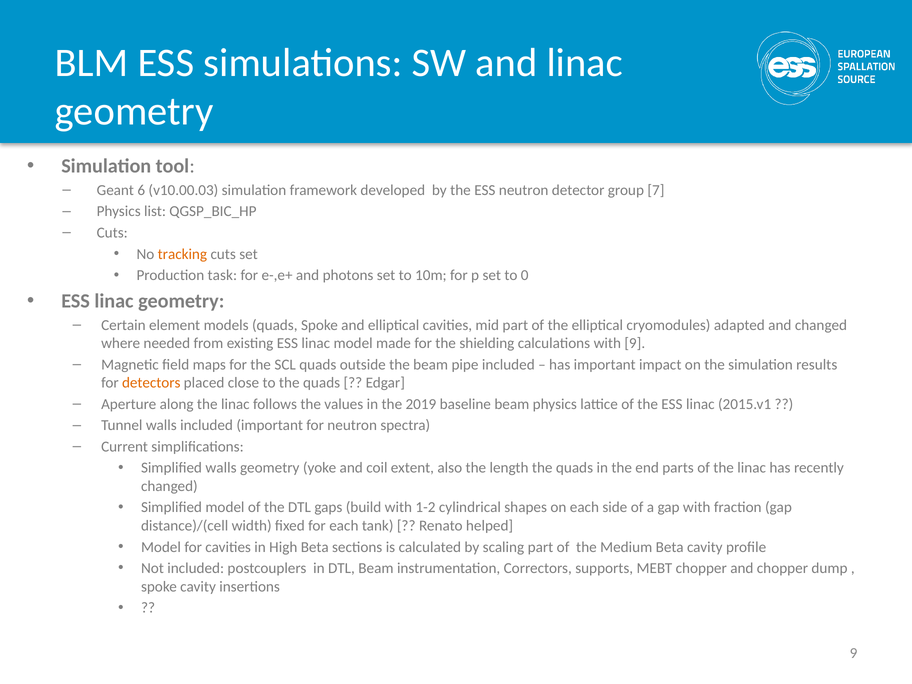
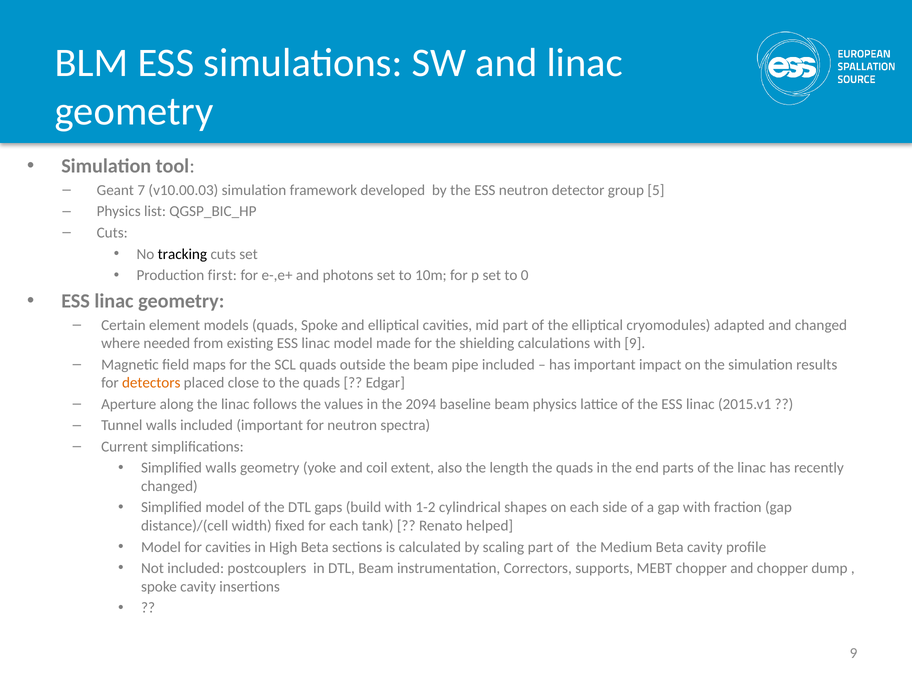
6: 6 -> 7
7: 7 -> 5
tracking colour: orange -> black
task: task -> first
2019: 2019 -> 2094
